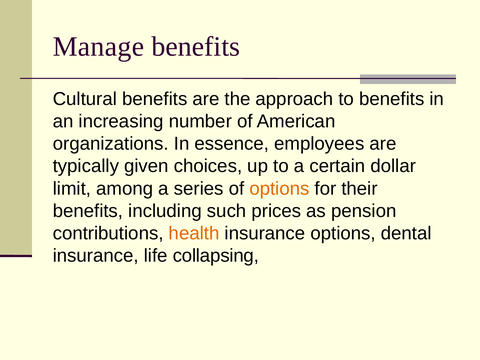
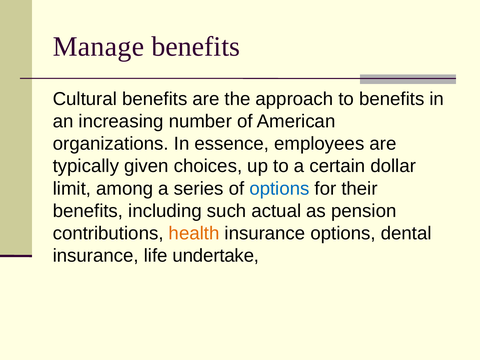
options at (279, 189) colour: orange -> blue
prices: prices -> actual
collapsing: collapsing -> undertake
